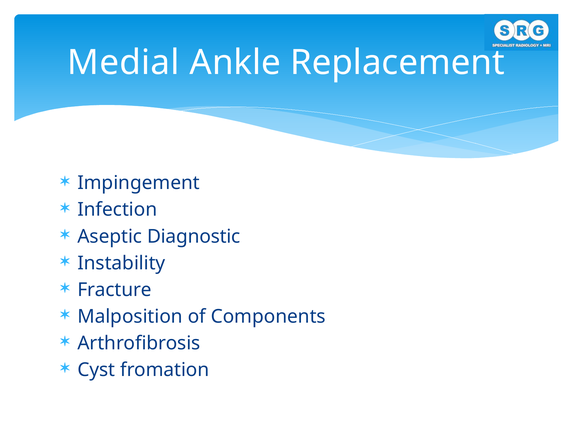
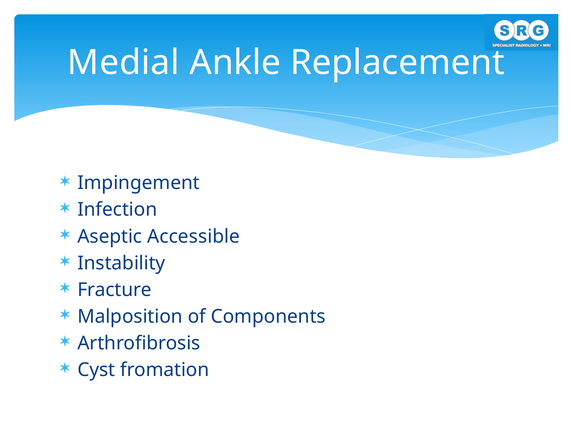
Diagnostic: Diagnostic -> Accessible
